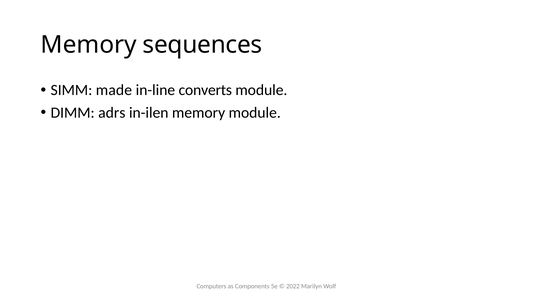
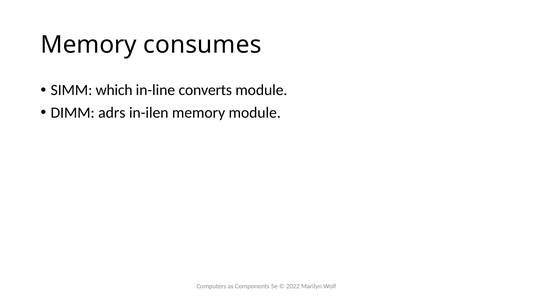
sequences: sequences -> consumes
made: made -> which
